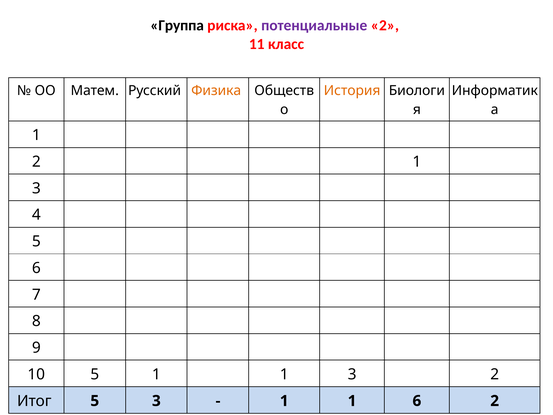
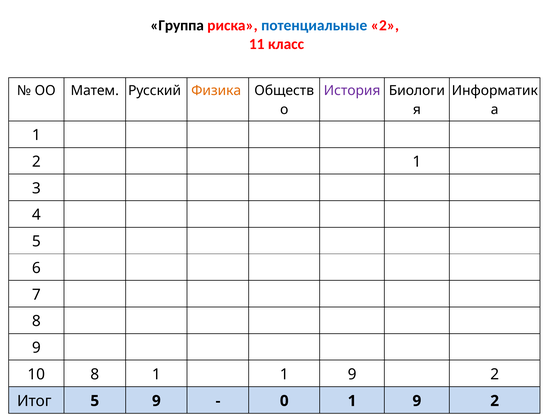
потенциальные colour: purple -> blue
История colour: orange -> purple
10 5: 5 -> 8
1 1 3: 3 -> 9
5 3: 3 -> 9
1 at (284, 401): 1 -> 0
6 at (417, 401): 6 -> 9
